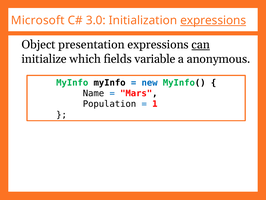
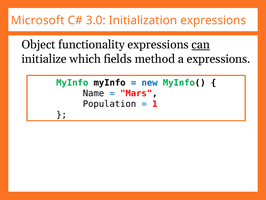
expressions at (213, 20) underline: present -> none
presentation: presentation -> functionality
variable: variable -> method
a anonymous: anonymous -> expressions
